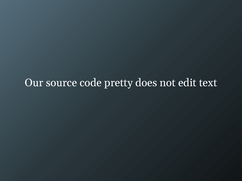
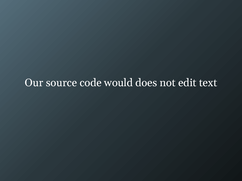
pretty: pretty -> would
